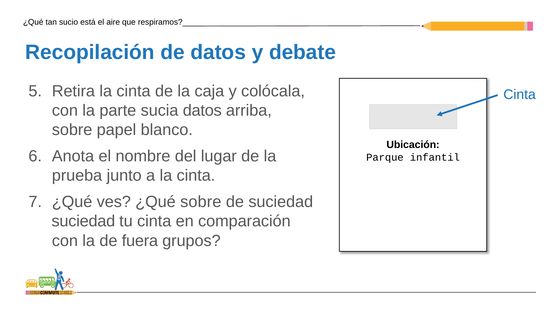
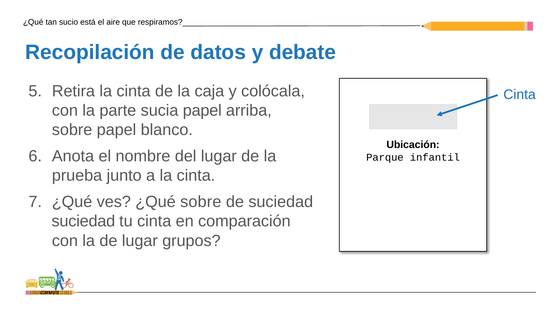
sucia datos: datos -> papel
de fuera: fuera -> lugar
